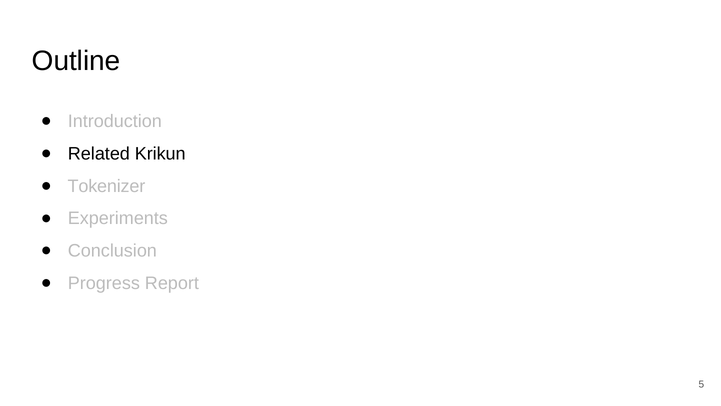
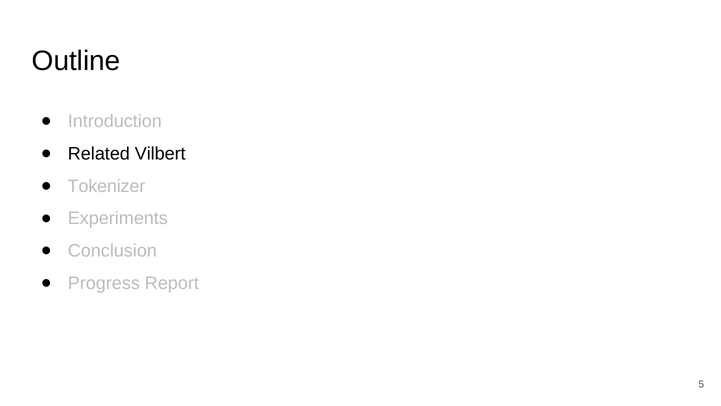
Krikun: Krikun -> Vilbert
